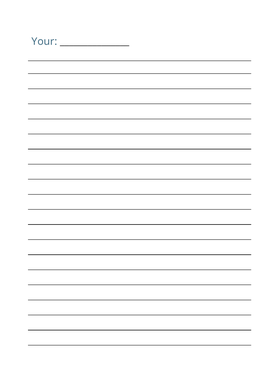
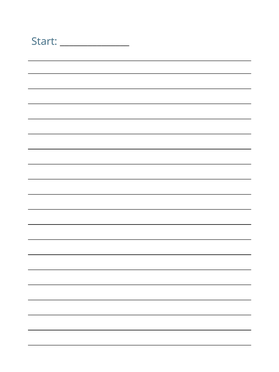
Your: Your -> Start
